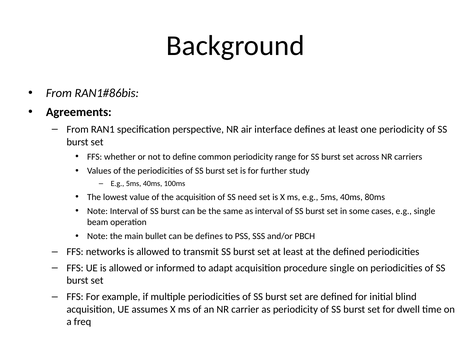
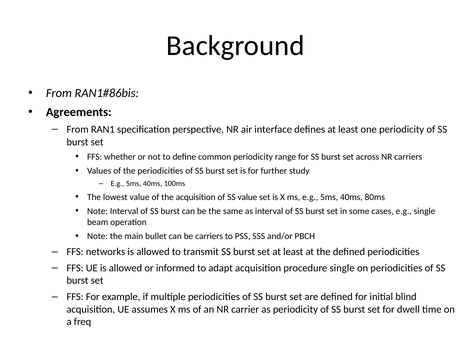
SS need: need -> value
be defines: defines -> carriers
